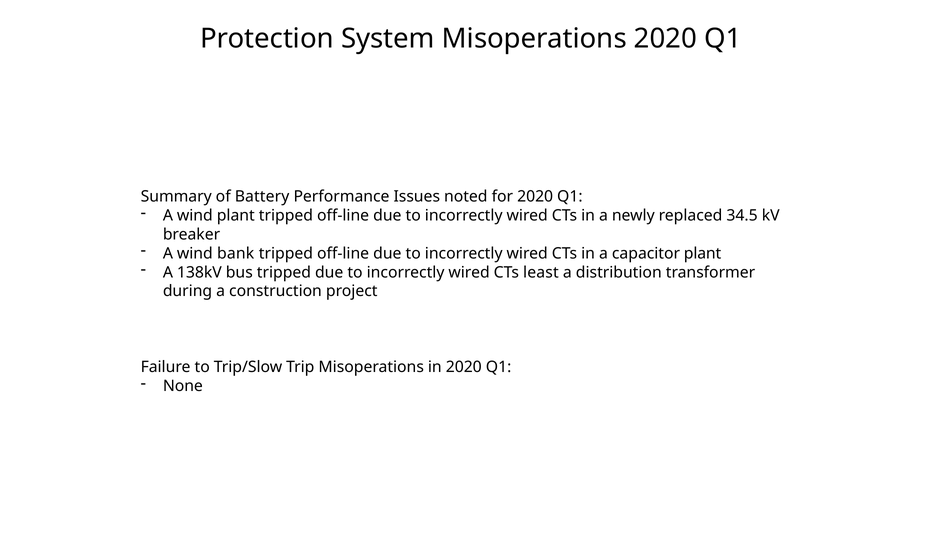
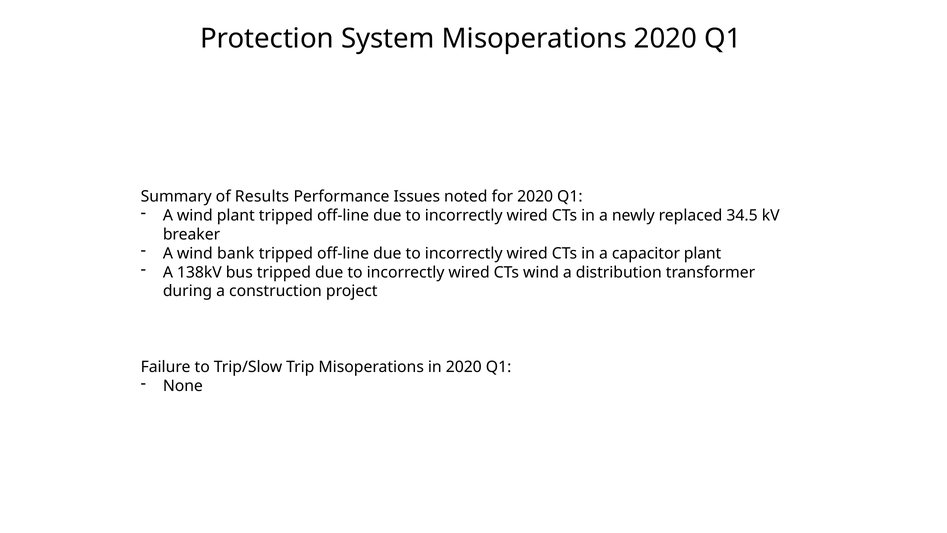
Battery: Battery -> Results
CTs least: least -> wind
